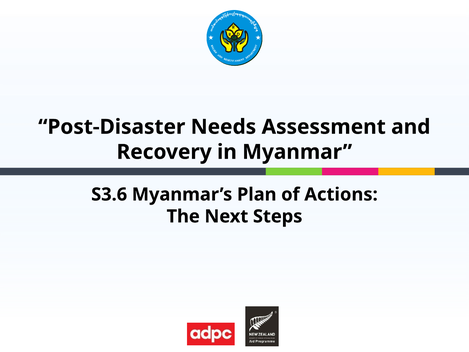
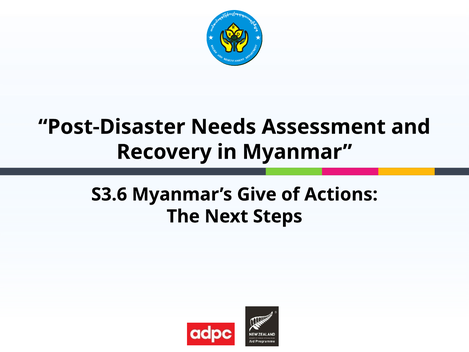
Plan: Plan -> Give
